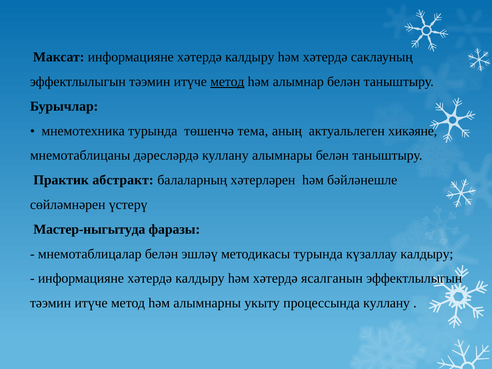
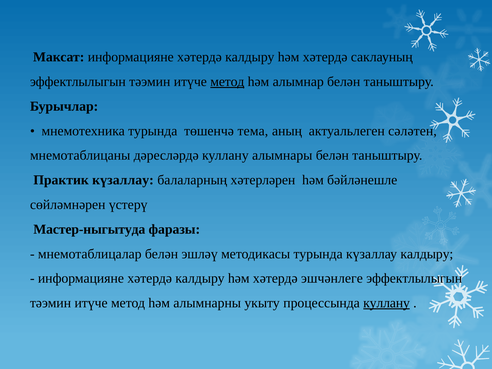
хикәяне: хикәяне -> сәләтен
Практик абстракт: абстракт -> күзаллау
ясалганын: ясалганын -> эшчәнлеге
куллану at (387, 303) underline: none -> present
